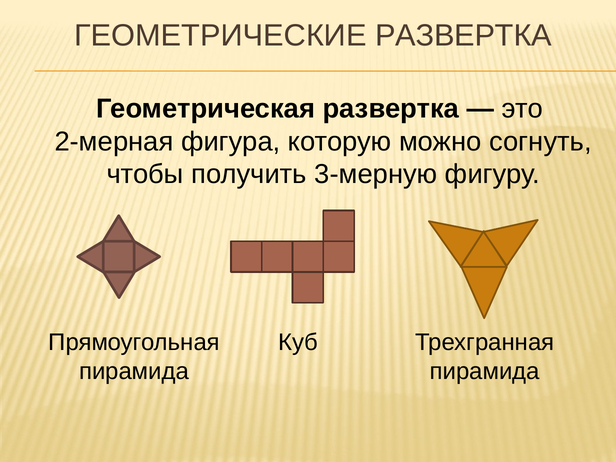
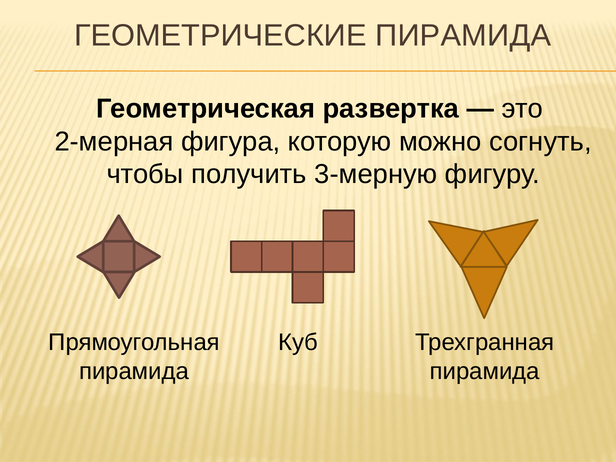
ГЕОМЕТРИЧЕСКИЕ РАЗВЕРТКА: РАЗВЕРТКА -> ПИРАМИДА
